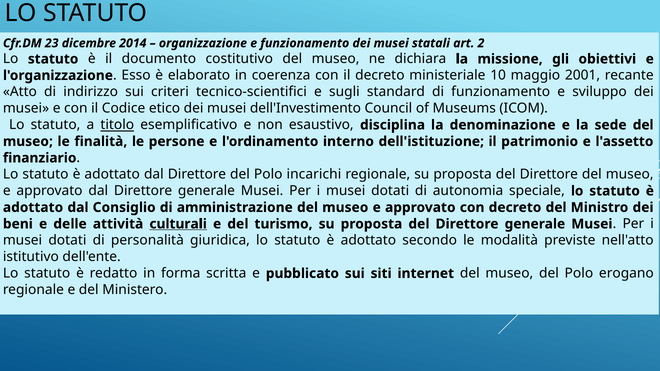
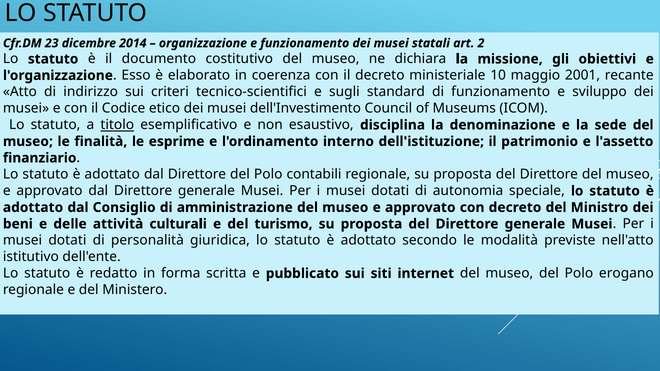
persone: persone -> esprime
incarichi: incarichi -> contabili
culturali underline: present -> none
